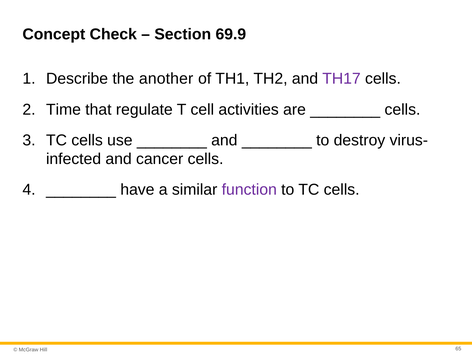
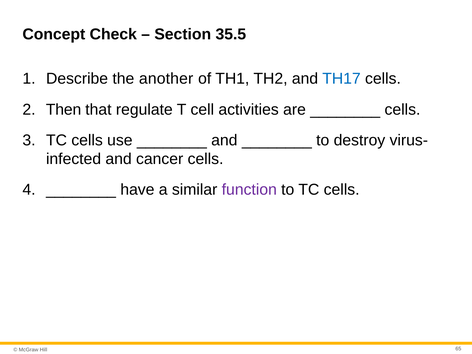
69.9: 69.9 -> 35.5
TH17 colour: purple -> blue
Time: Time -> Then
